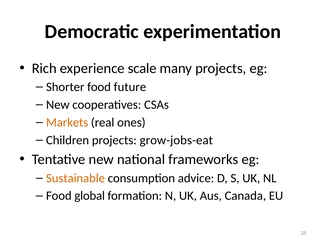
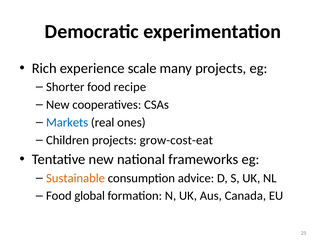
future: future -> recipe
Markets colour: orange -> blue
grow-jobs-eat: grow-jobs-eat -> grow-cost-eat
